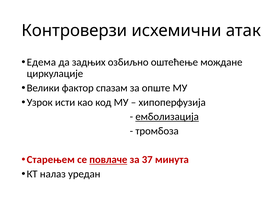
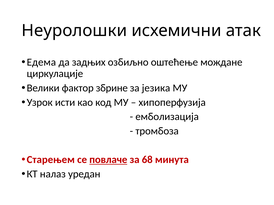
Контроверзи: Контроверзи -> Неуролошки
спазам: спазам -> збрине
опште: опште -> језика
емболизација underline: present -> none
37: 37 -> 68
